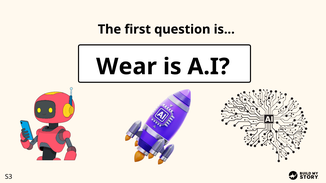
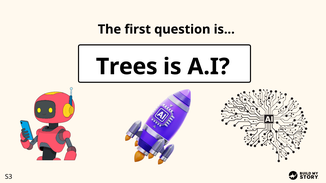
Wear: Wear -> Trees
